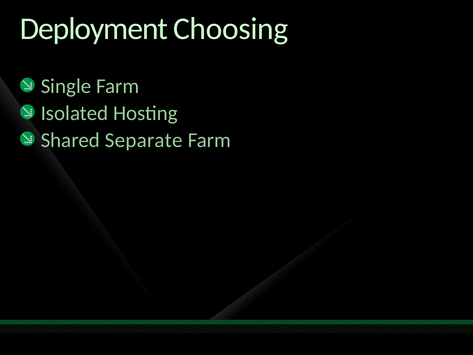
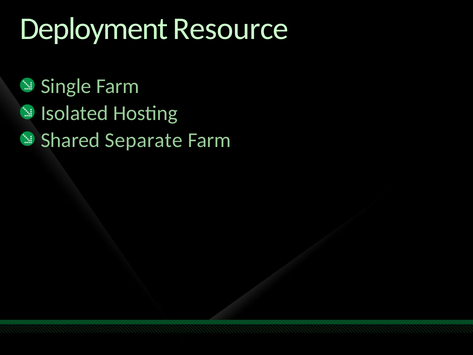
Choosing: Choosing -> Resource
